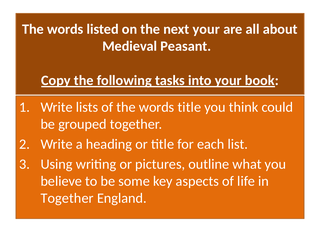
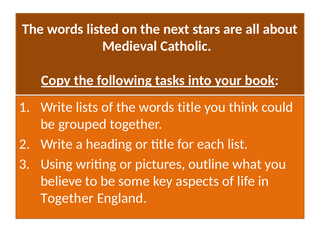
next your: your -> stars
Peasant: Peasant -> Catholic
